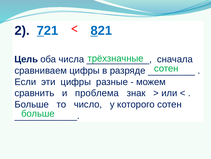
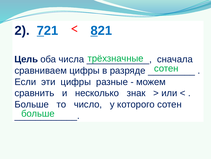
проблема: проблема -> несколько
